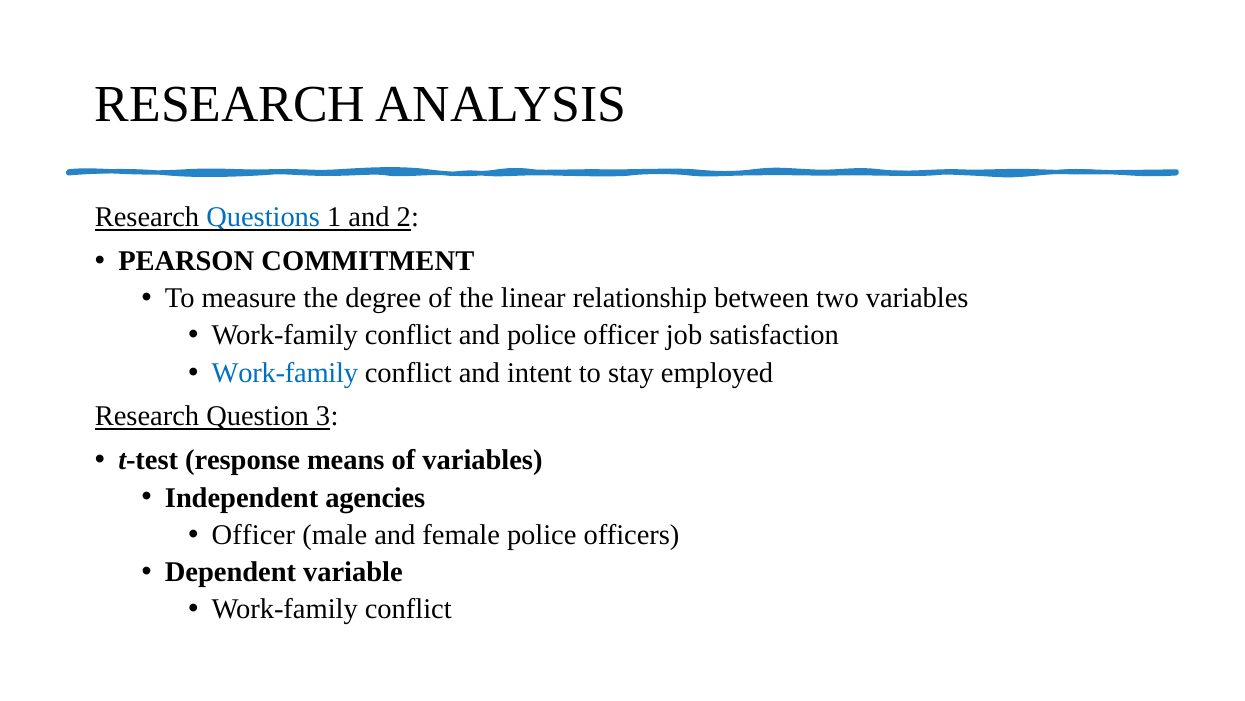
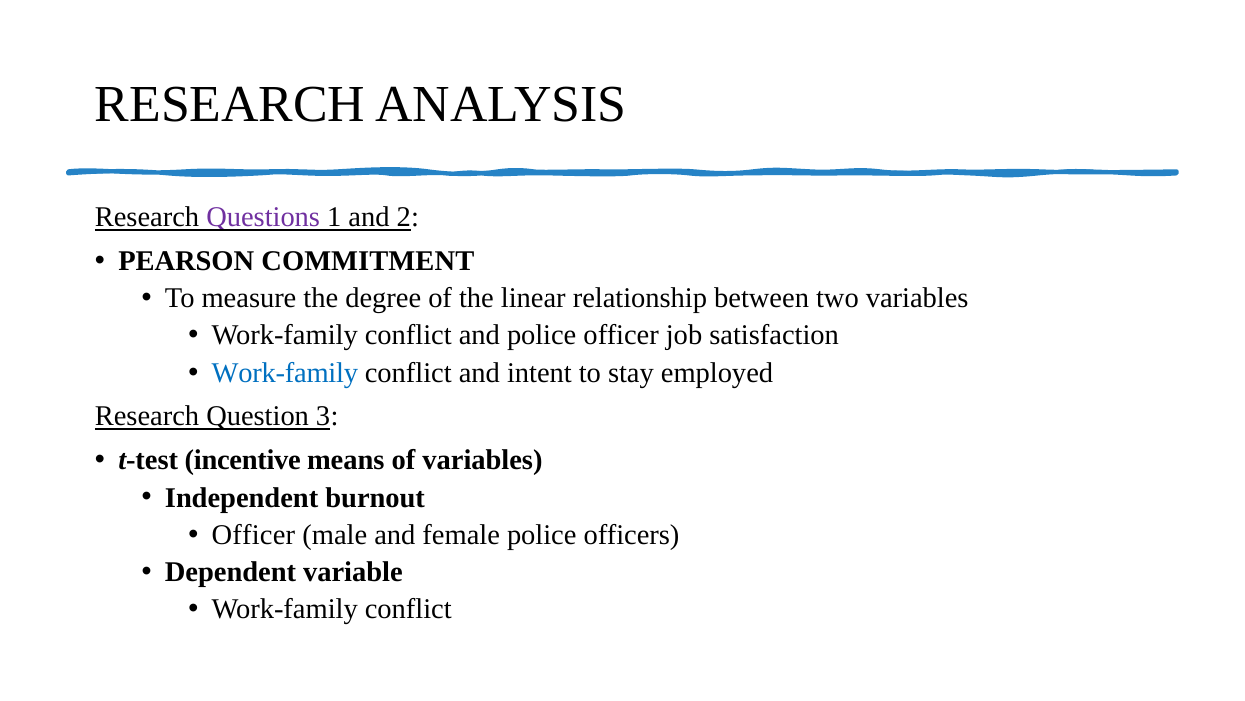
Questions colour: blue -> purple
response: response -> incentive
agencies: agencies -> burnout
